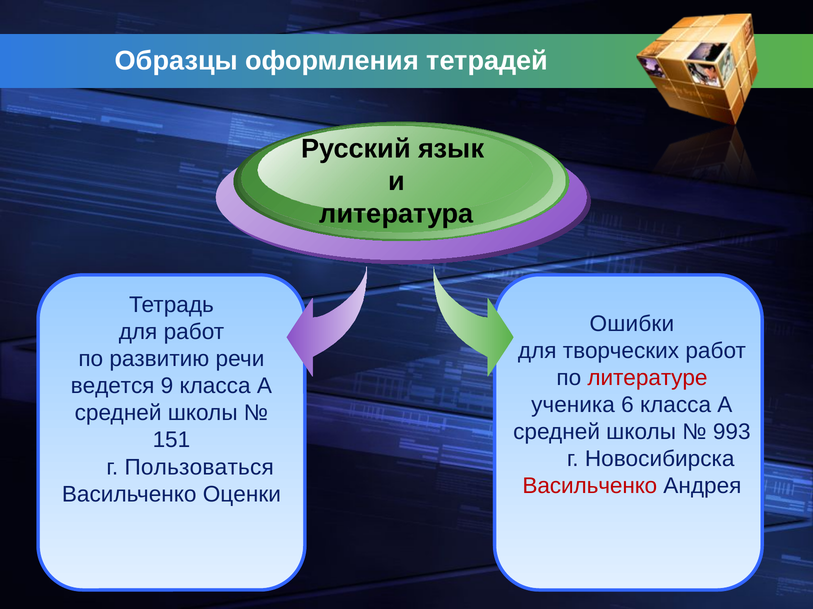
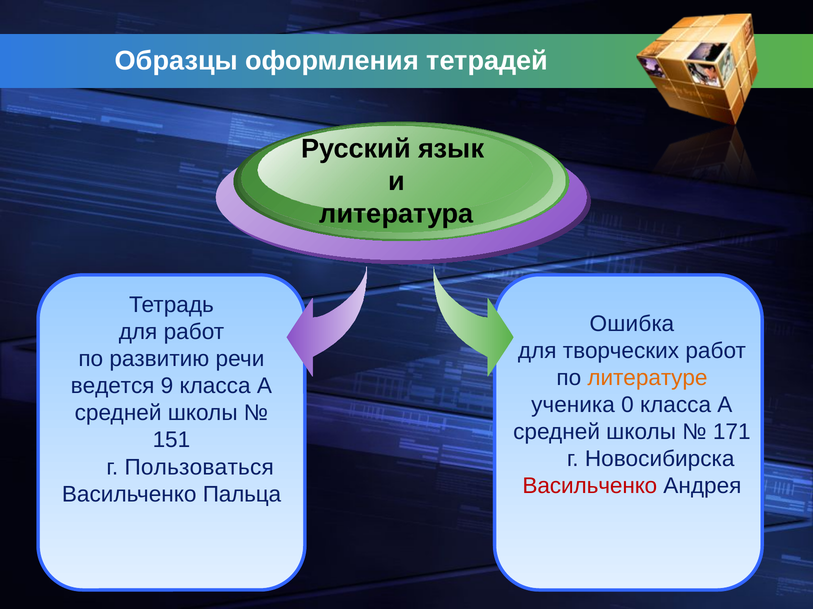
Ошибки: Ошибки -> Ошибка
литературе colour: red -> orange
6: 6 -> 0
993: 993 -> 171
Оценки: Оценки -> Пальца
